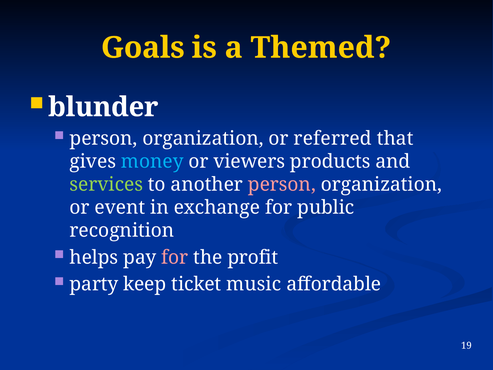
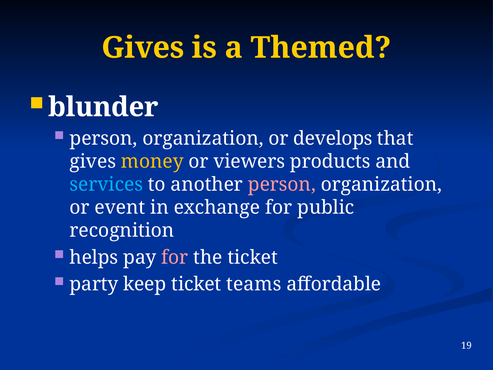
Goals at (143, 48): Goals -> Gives
referred: referred -> develops
money colour: light blue -> yellow
services colour: light green -> light blue
the profit: profit -> ticket
music: music -> teams
